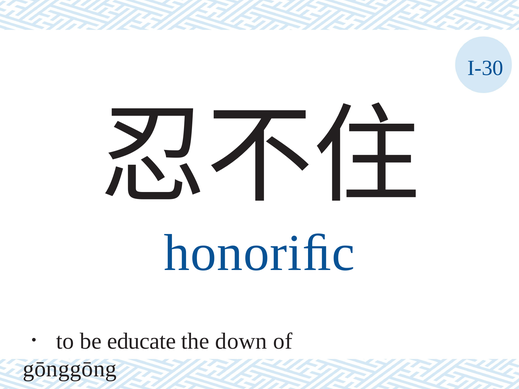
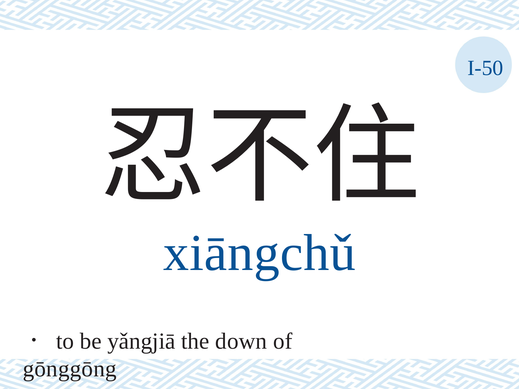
I-30: I-30 -> I-50
honoriﬁc: honoriﬁc -> xiāngchǔ
educate: educate -> yǎngjiā
